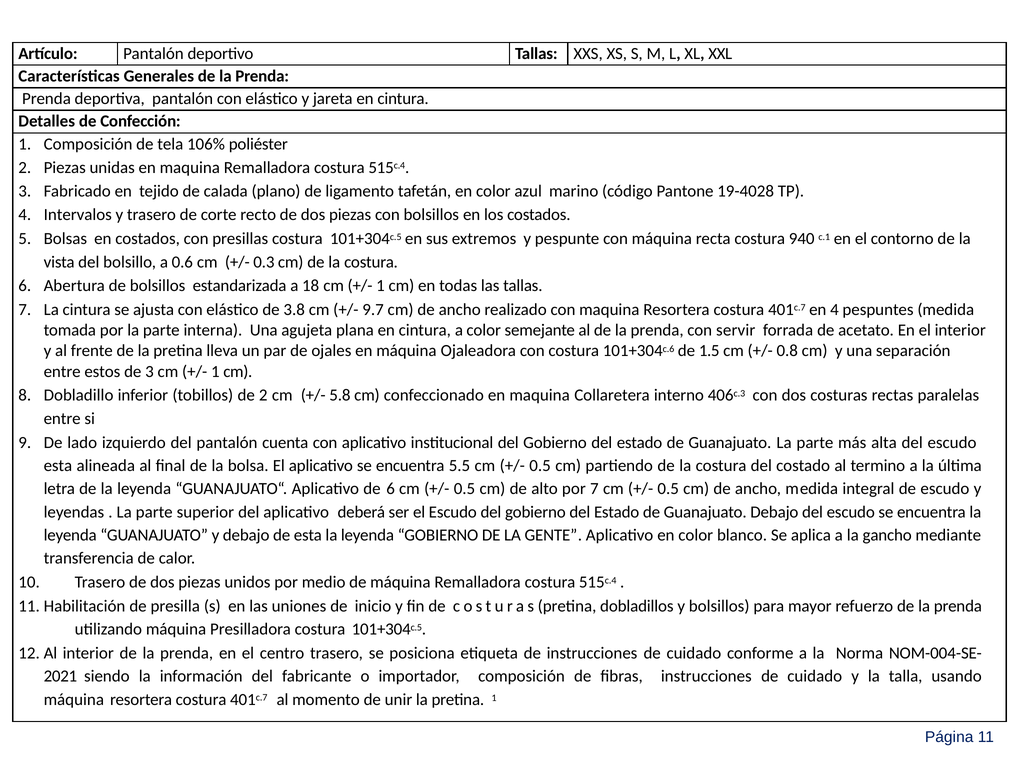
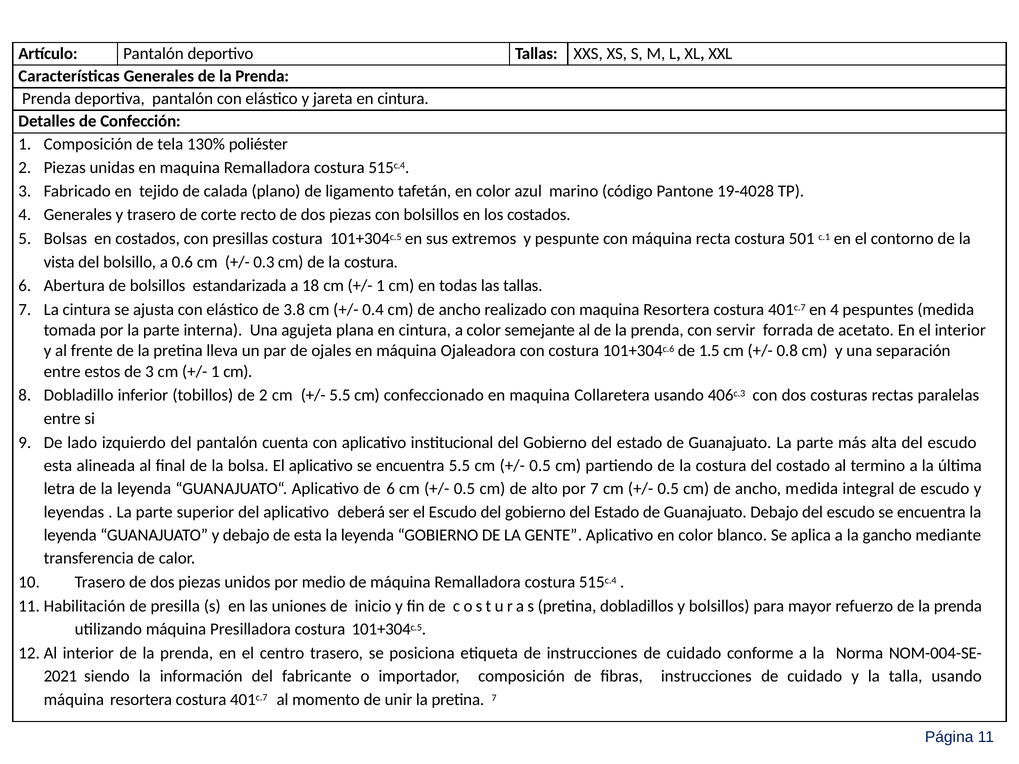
106%: 106% -> 130%
4 Intervalos: Intervalos -> Generales
940: 940 -> 501
9.7: 9.7 -> 0.4
5.8 at (340, 395): 5.8 -> 5.5
Collaretera interno: interno -> usando
pretina 1: 1 -> 7
